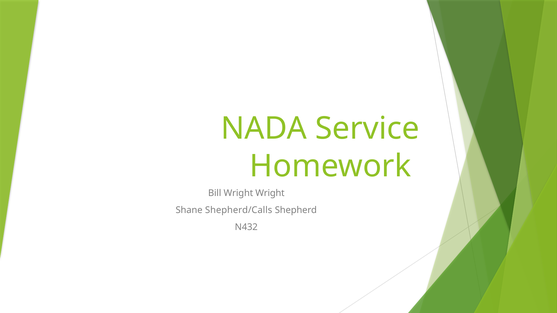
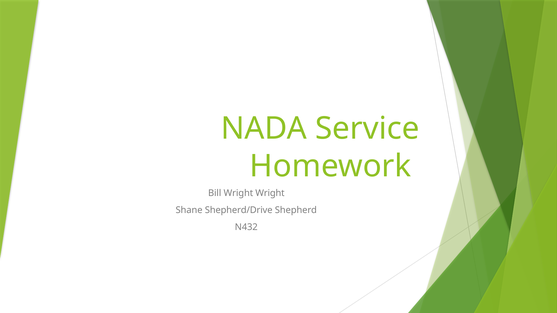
Shepherd/Calls: Shepherd/Calls -> Shepherd/Drive
